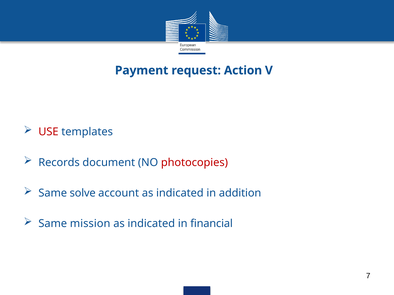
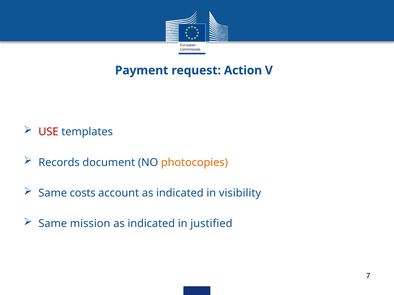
photocopies colour: red -> orange
solve: solve -> costs
addition: addition -> visibility
financial: financial -> justified
